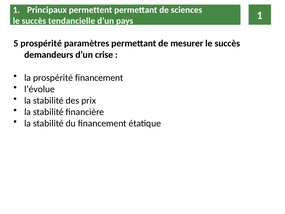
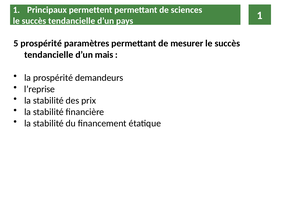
demandeurs at (49, 55): demandeurs -> tendancielle
crise: crise -> mais
prospérité financement: financement -> demandeurs
l’évolue: l’évolue -> l’reprise
